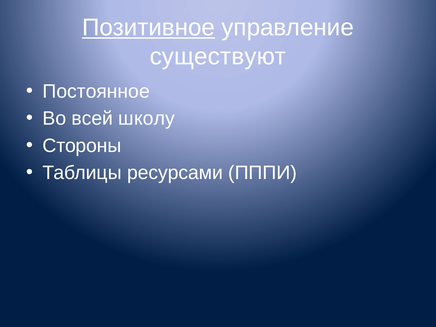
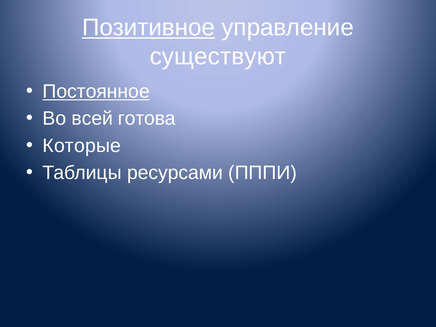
Постоянное underline: none -> present
школу: школу -> готова
Стороны: Стороны -> Которые
